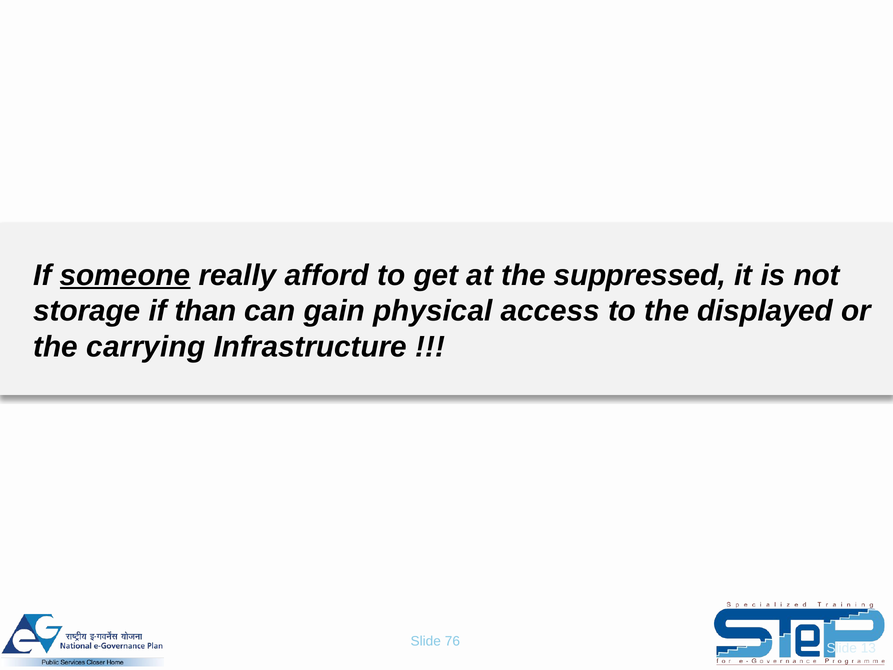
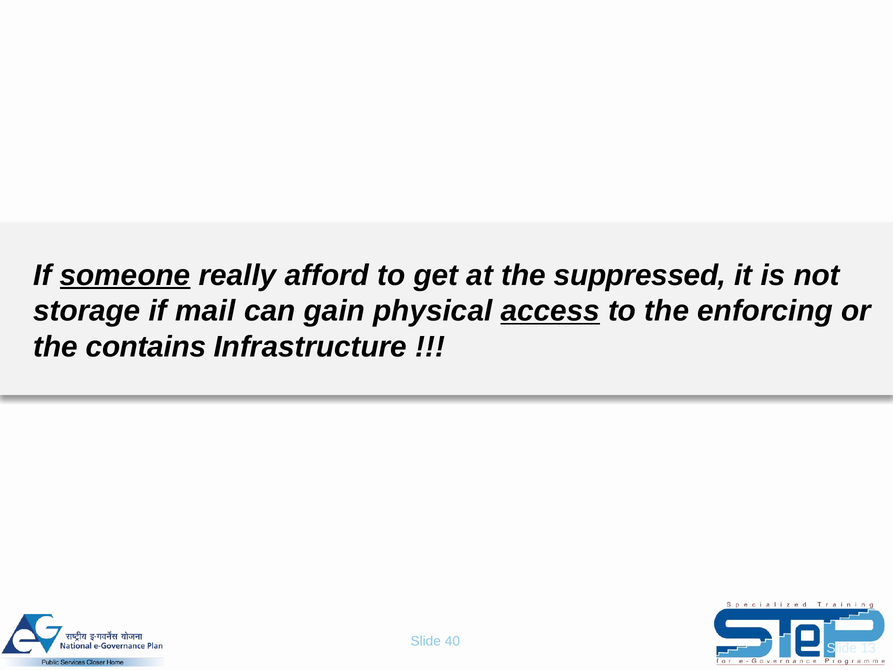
than: than -> mail
access underline: none -> present
displayed: displayed -> enforcing
carrying: carrying -> contains
76: 76 -> 40
